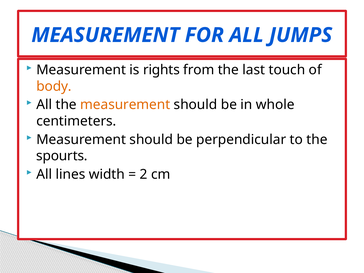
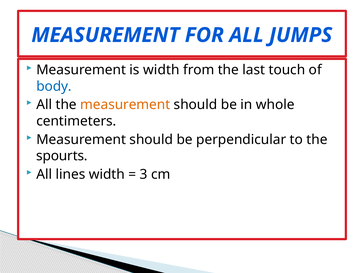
is rights: rights -> width
body colour: orange -> blue
2: 2 -> 3
